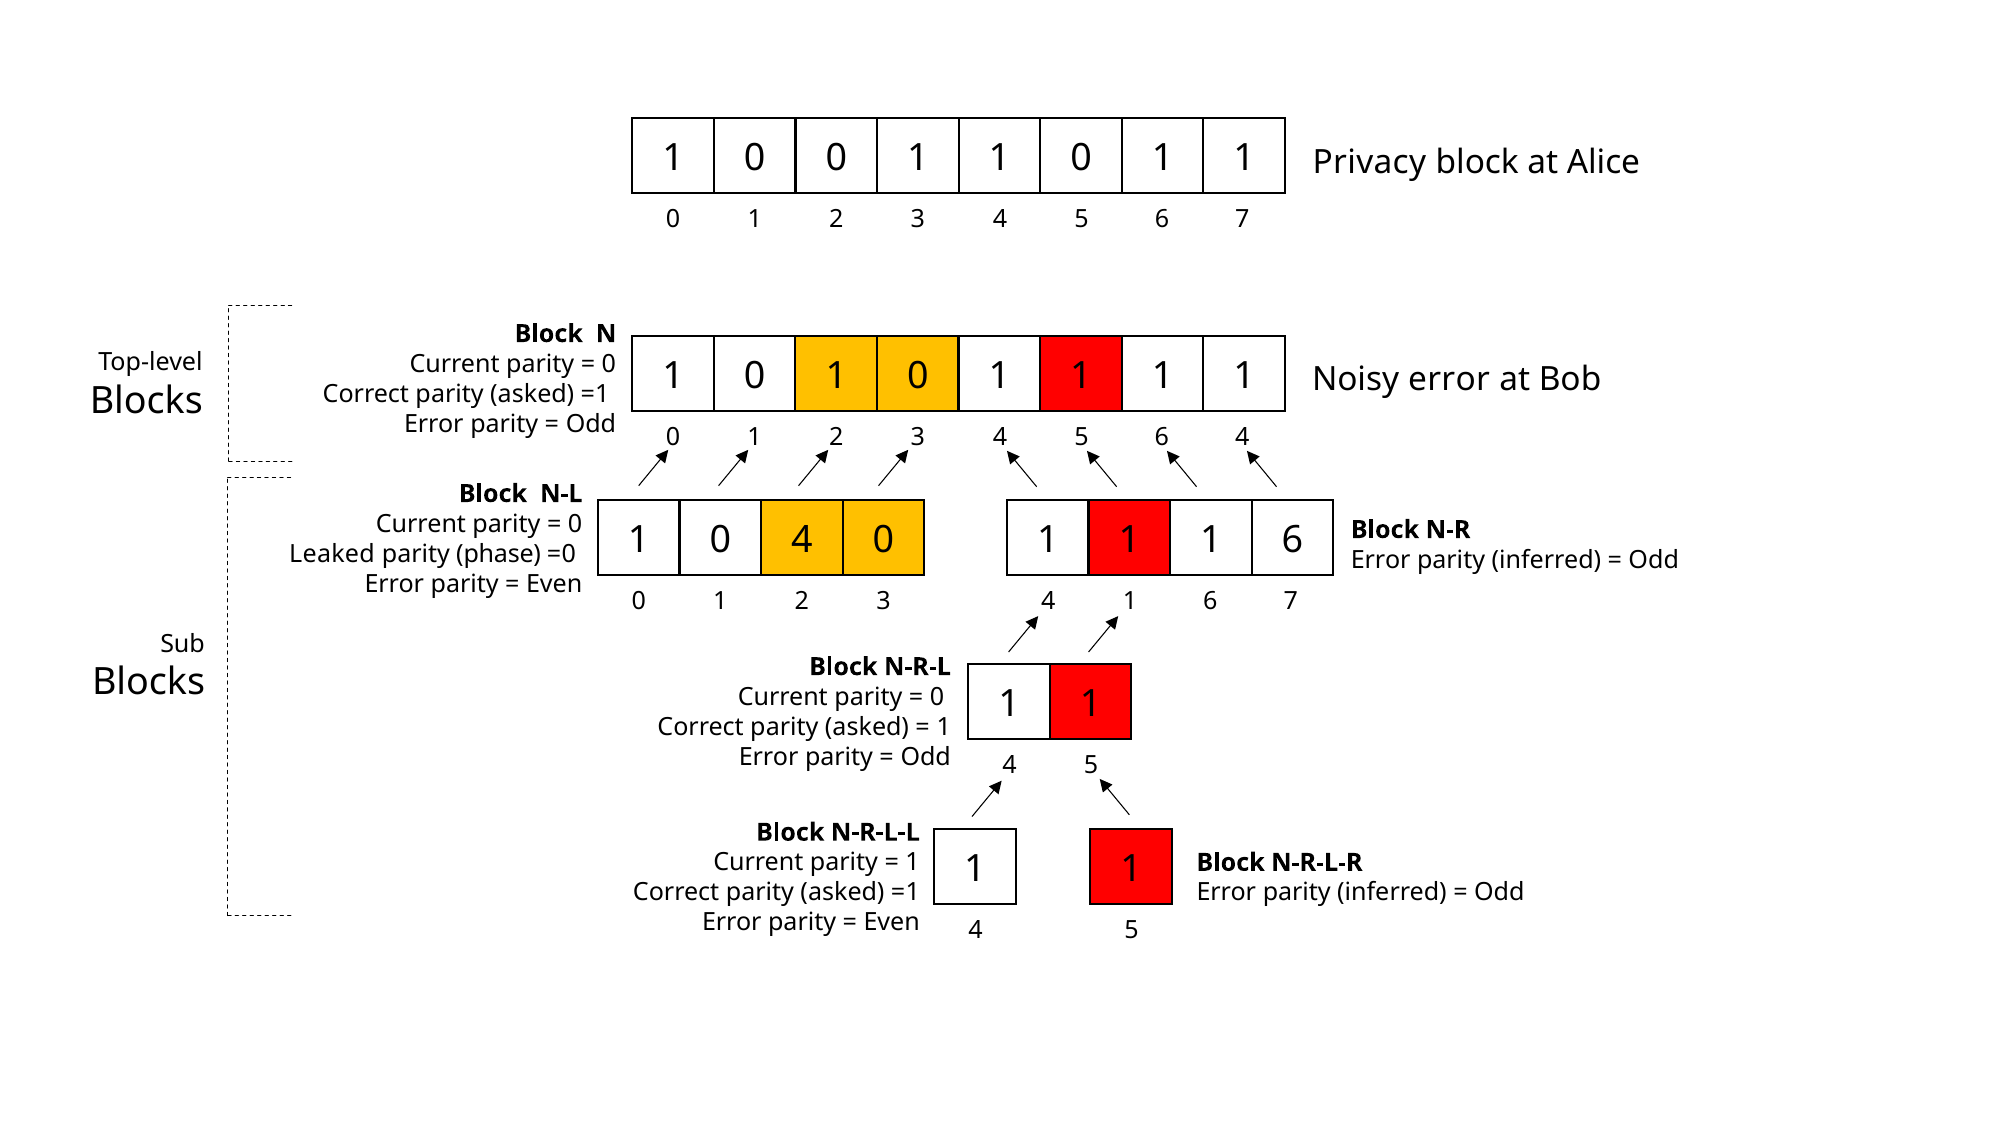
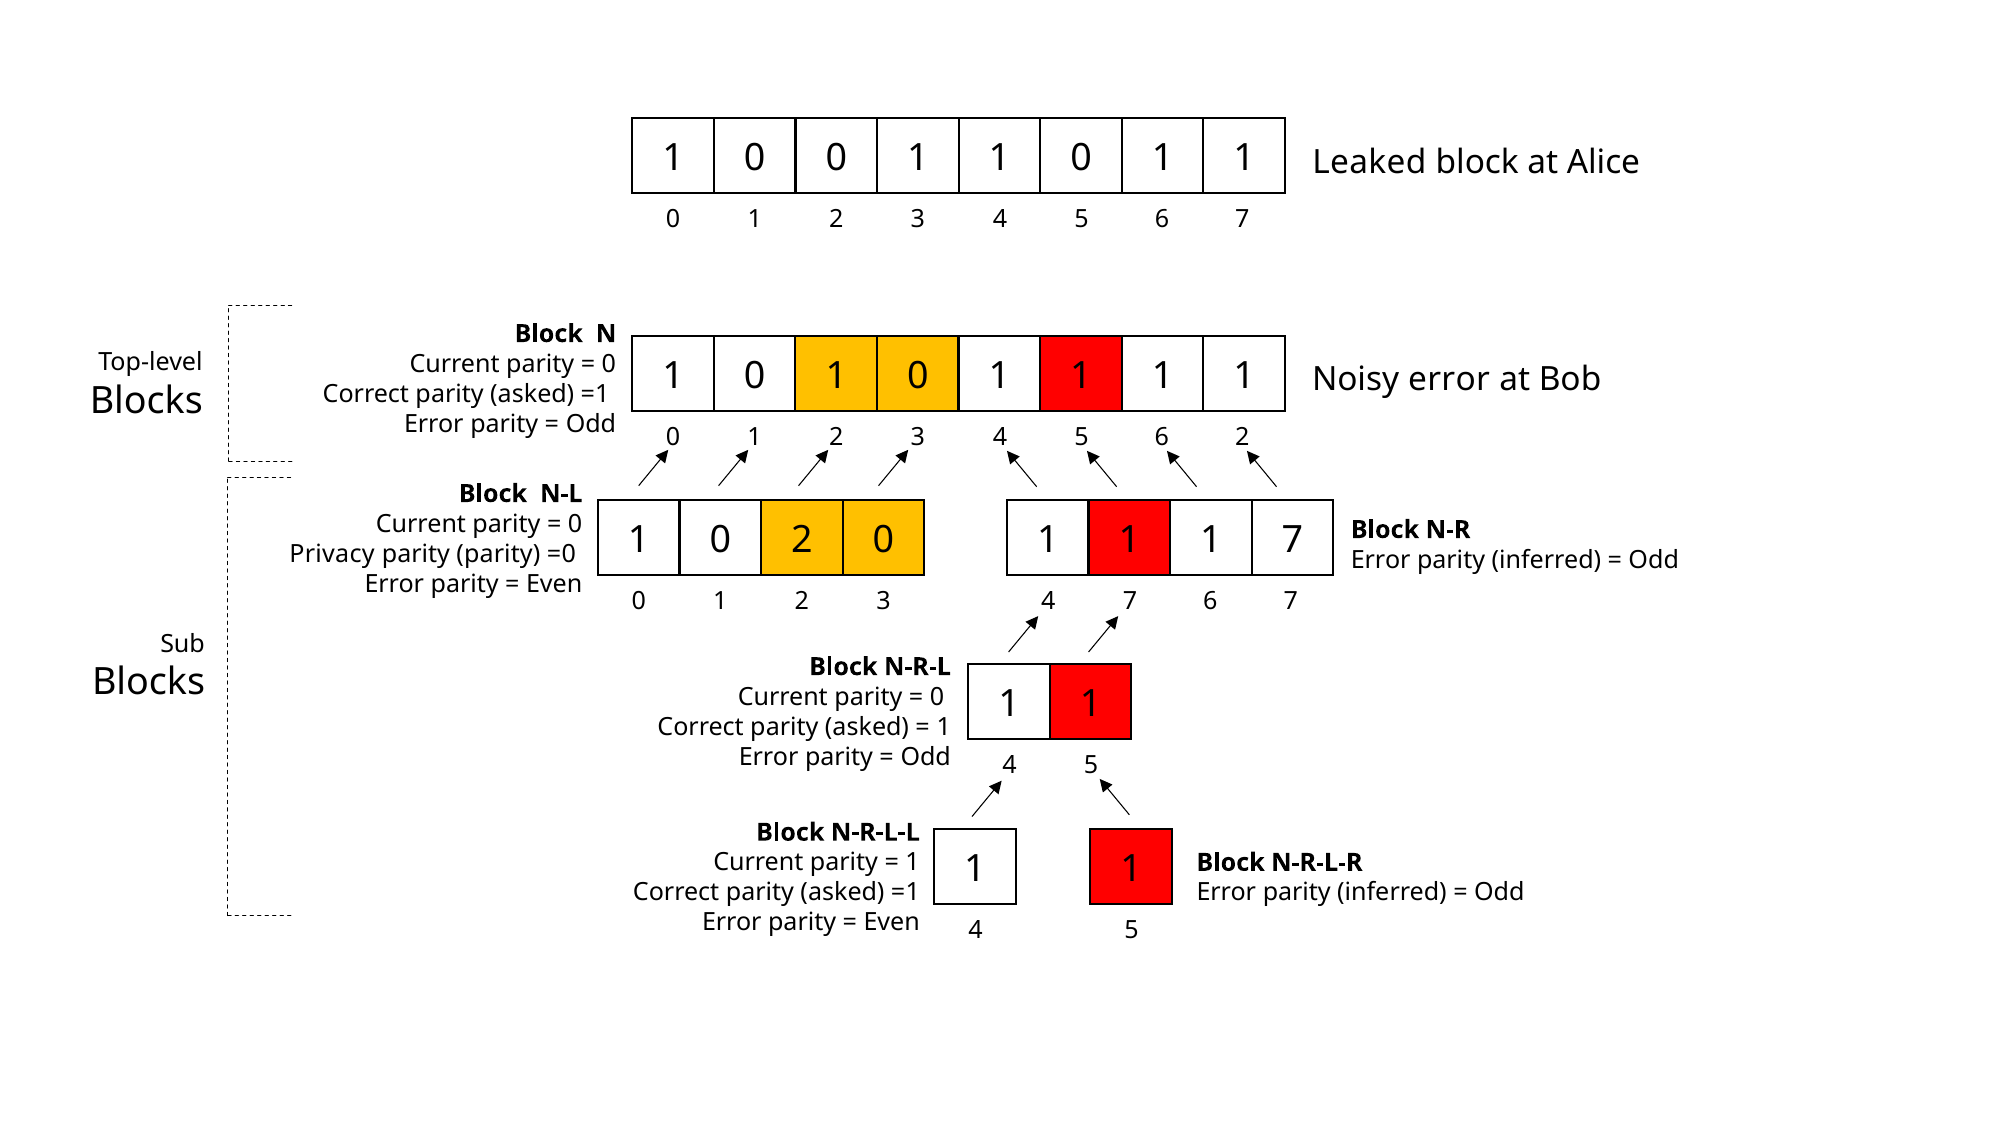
Privacy: Privacy -> Leaked
6 4: 4 -> 2
0 4: 4 -> 2
6 at (1293, 540): 6 -> 7
Leaked: Leaked -> Privacy
parity phase: phase -> parity
1 at (1130, 601): 1 -> 7
